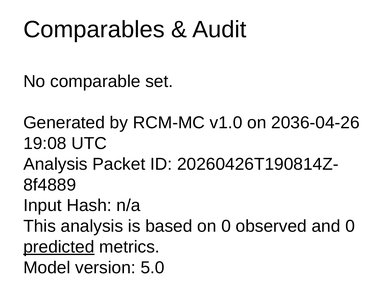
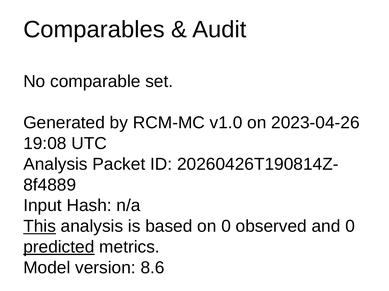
2036-04-26: 2036-04-26 -> 2023-04-26
This underline: none -> present
5.0: 5.0 -> 8.6
